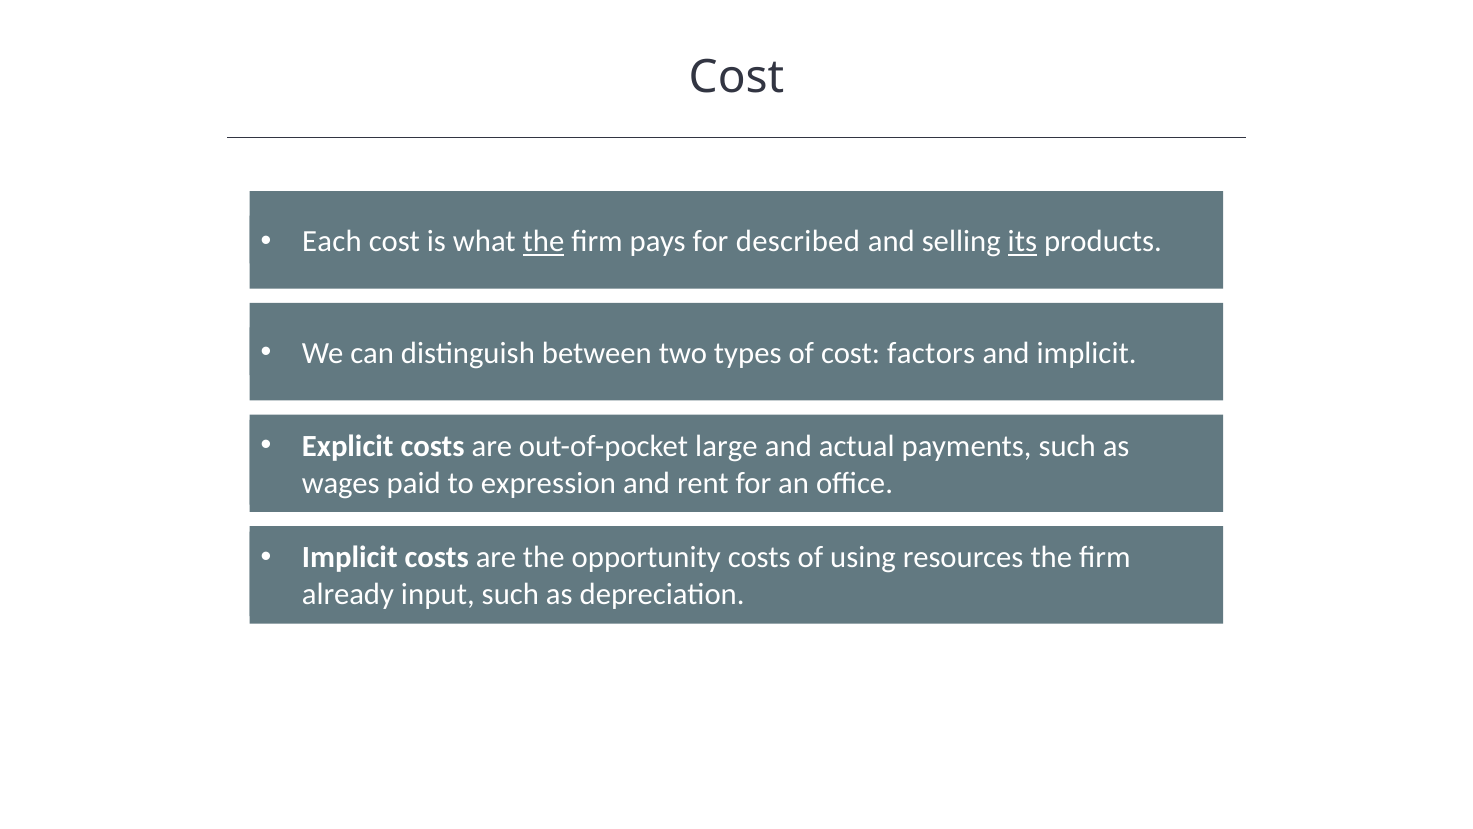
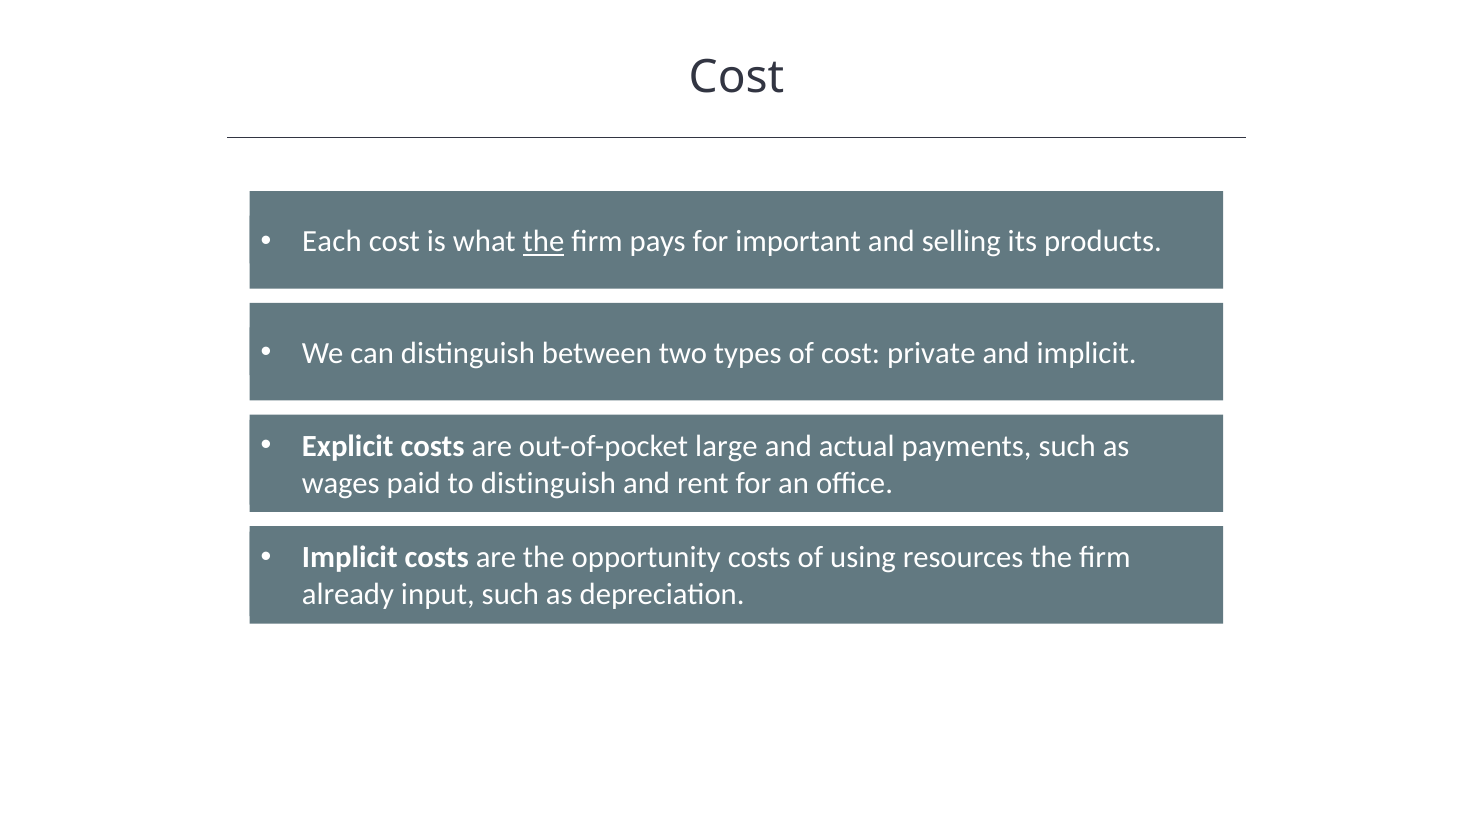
described: described -> important
its underline: present -> none
factors: factors -> private
to expression: expression -> distinguish
